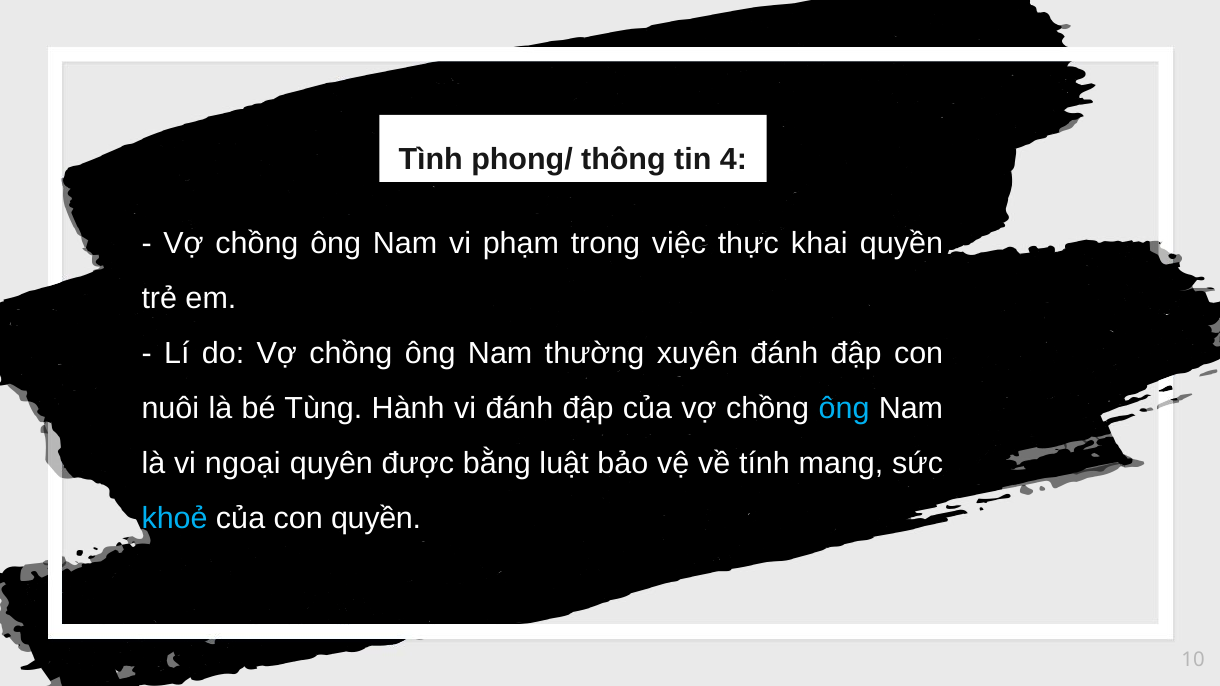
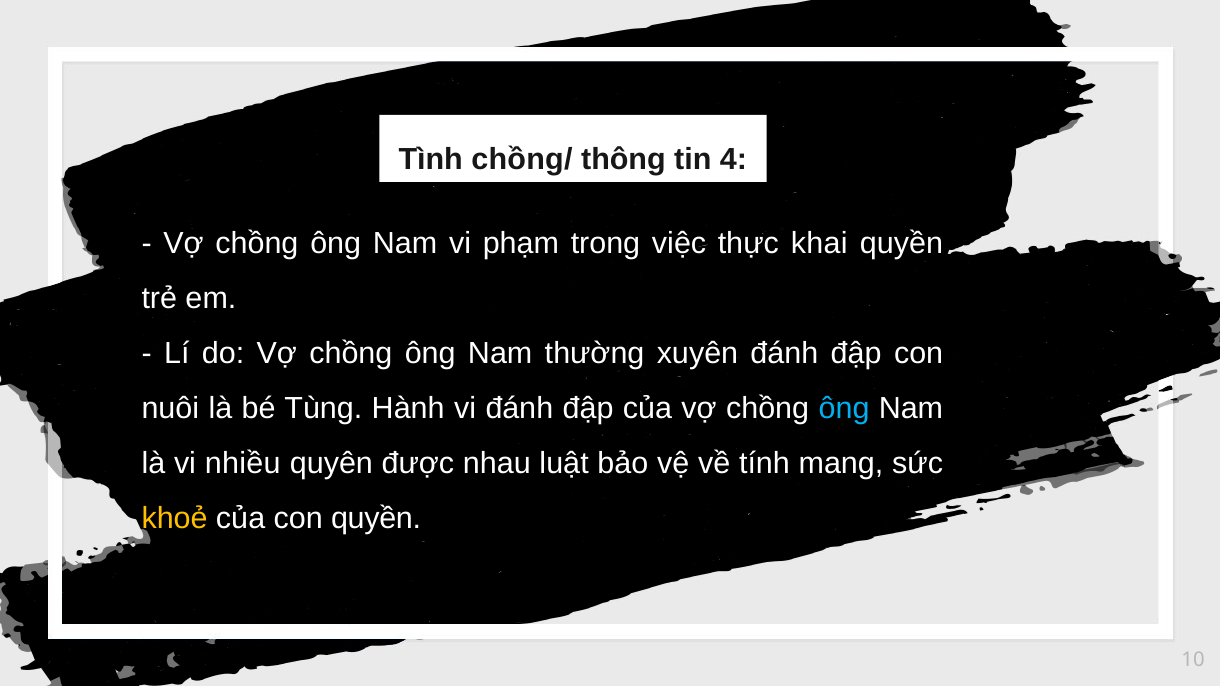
phong/: phong/ -> chồng/
ngoại: ngoại -> nhiều
bằng: bằng -> nhau
khoẻ colour: light blue -> yellow
